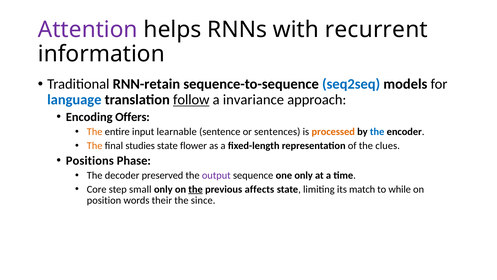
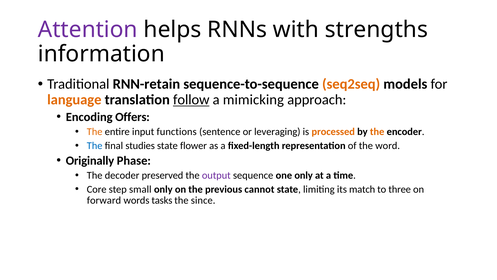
recurrent: recurrent -> strengths
seq2seq colour: blue -> orange
language colour: blue -> orange
invariance: invariance -> mimicking
learnable: learnable -> functions
sentences: sentences -> leveraging
the at (377, 132) colour: blue -> orange
The at (95, 145) colour: orange -> blue
clues: clues -> word
Positions: Positions -> Originally
the at (196, 189) underline: present -> none
affects: affects -> cannot
while: while -> three
position: position -> forward
their: their -> tasks
